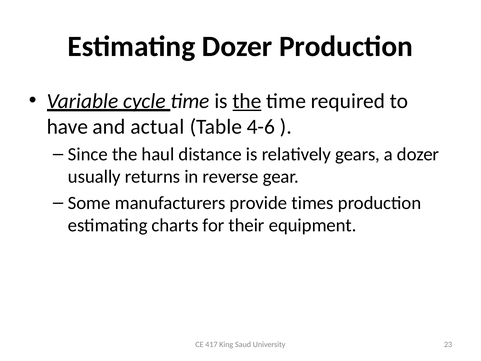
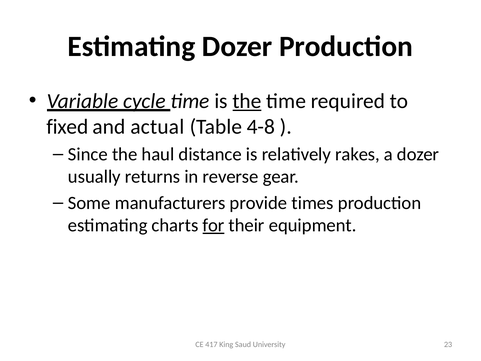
have: have -> fixed
4-6: 4-6 -> 4-8
gears: gears -> rakes
for underline: none -> present
